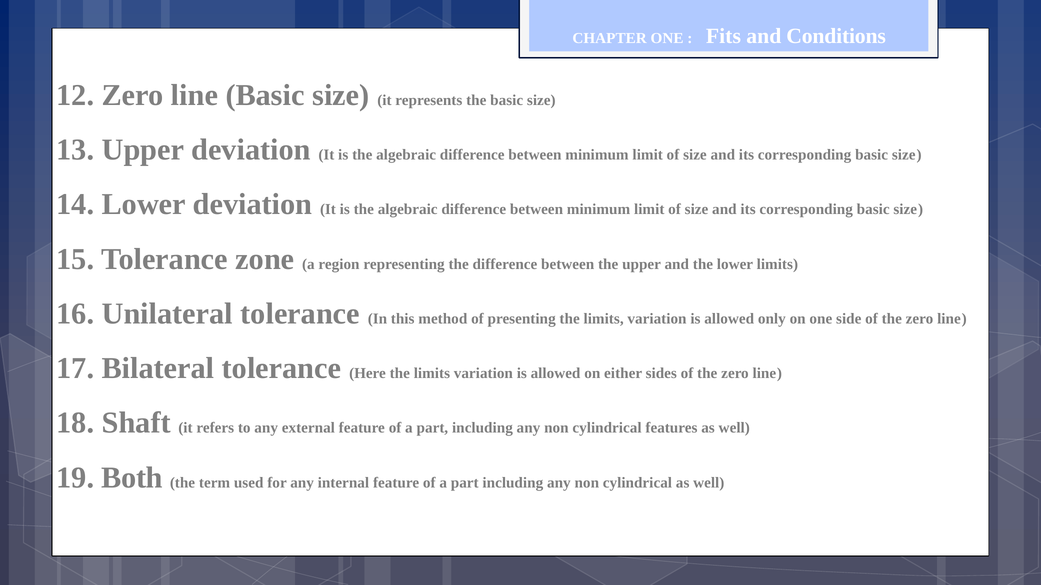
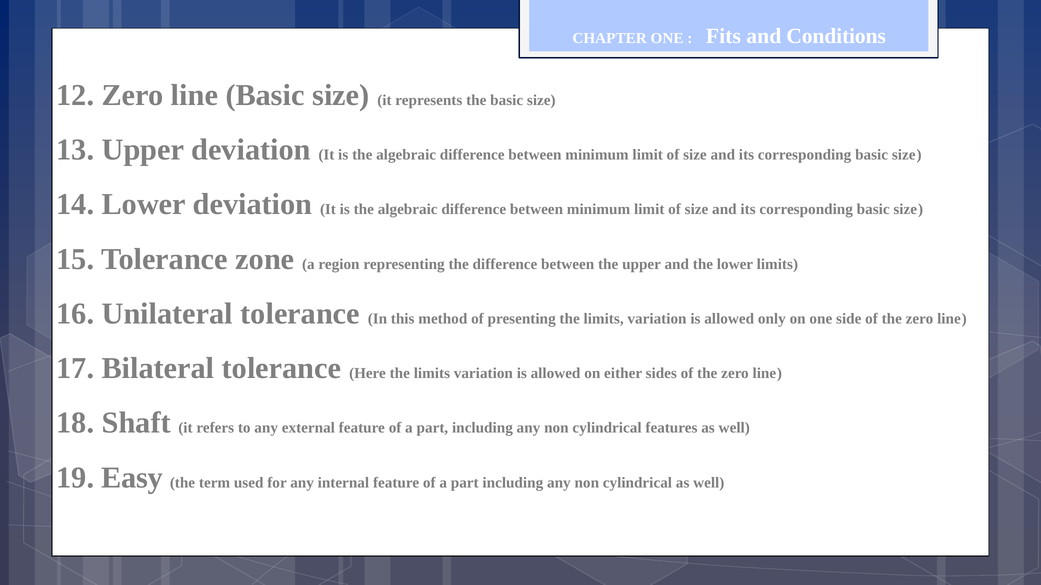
Both: Both -> Easy
